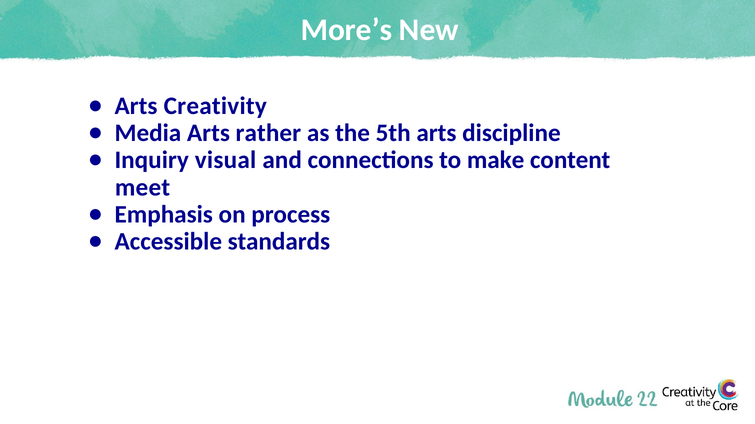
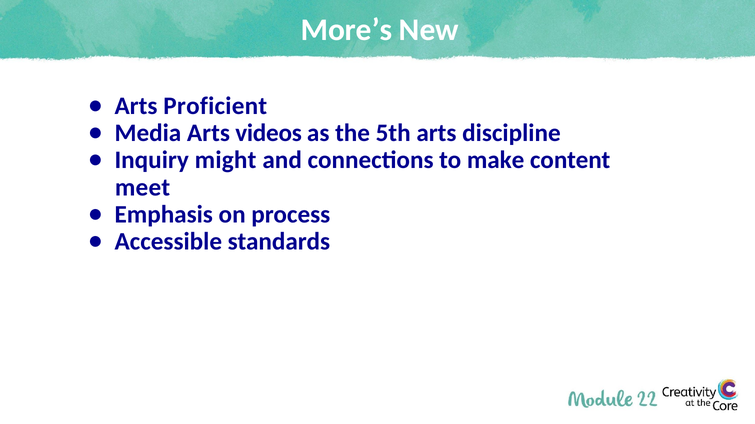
Creativity: Creativity -> Proficient
rather: rather -> videos
visual: visual -> might
